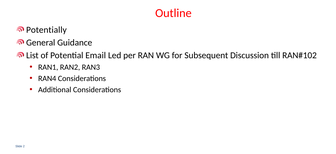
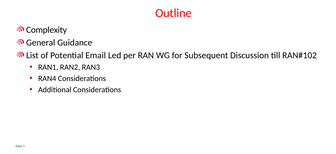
Potentially: Potentially -> Complexity
